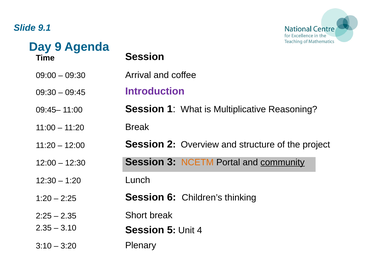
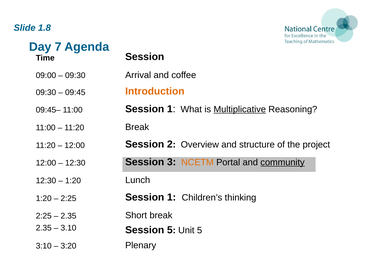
9.1: 9.1 -> 1.8
9: 9 -> 7
Introduction colour: purple -> orange
Multiplicative underline: none -> present
2:25 Session 6: 6 -> 1
Unit 4: 4 -> 5
